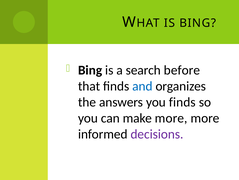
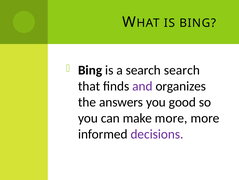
search before: before -> search
and colour: blue -> purple
you finds: finds -> good
